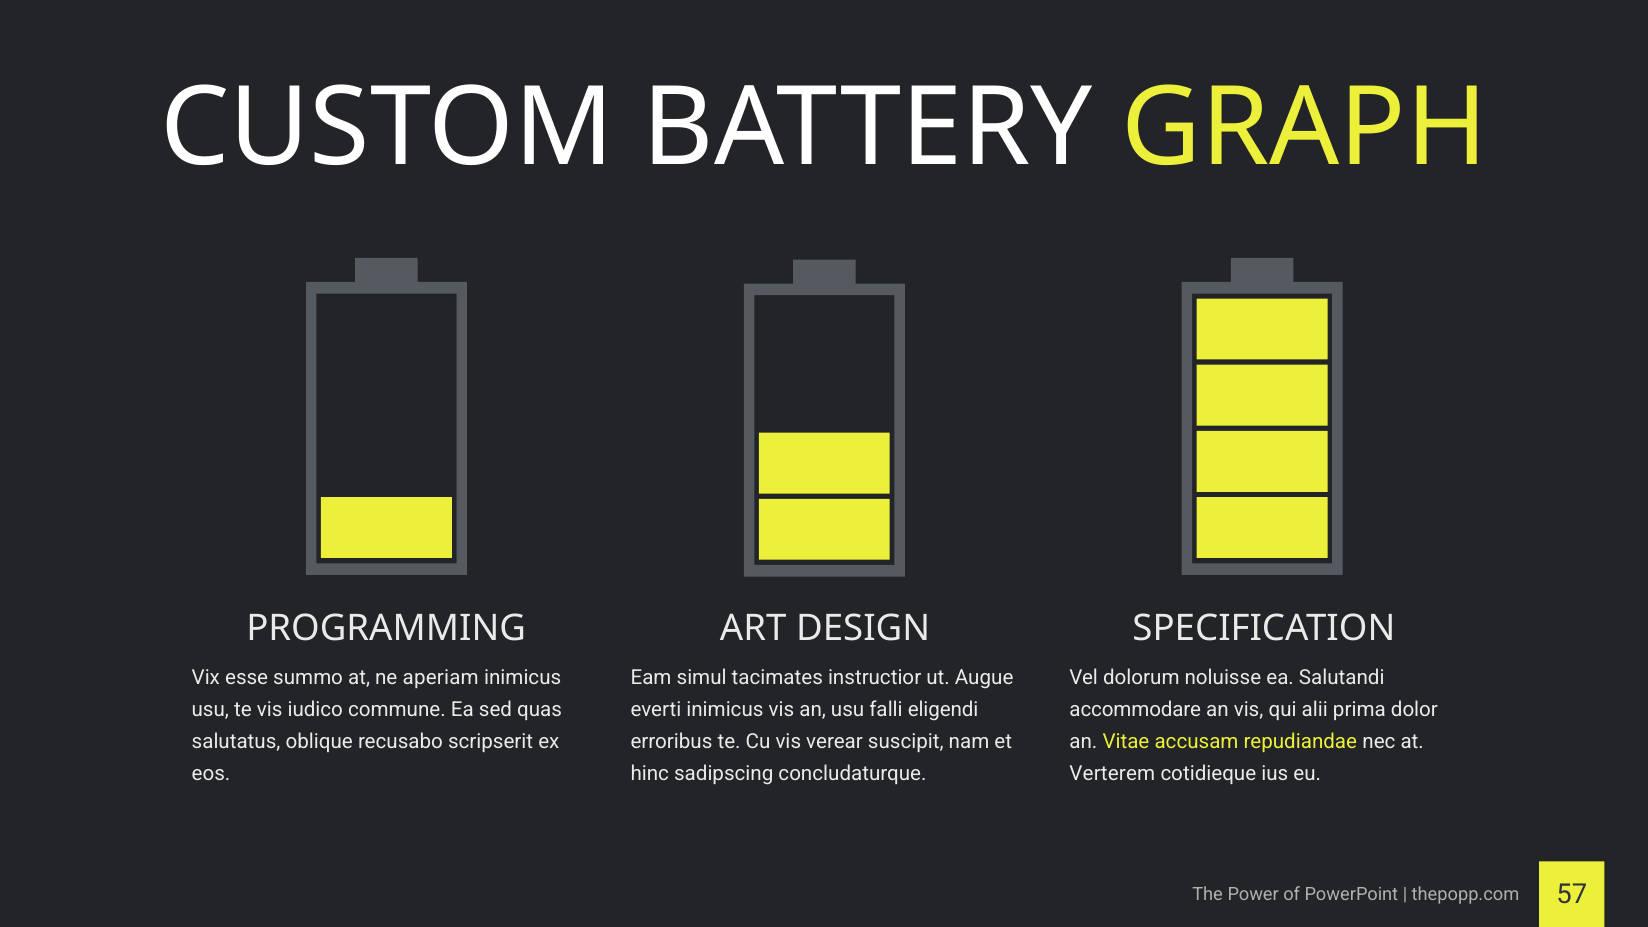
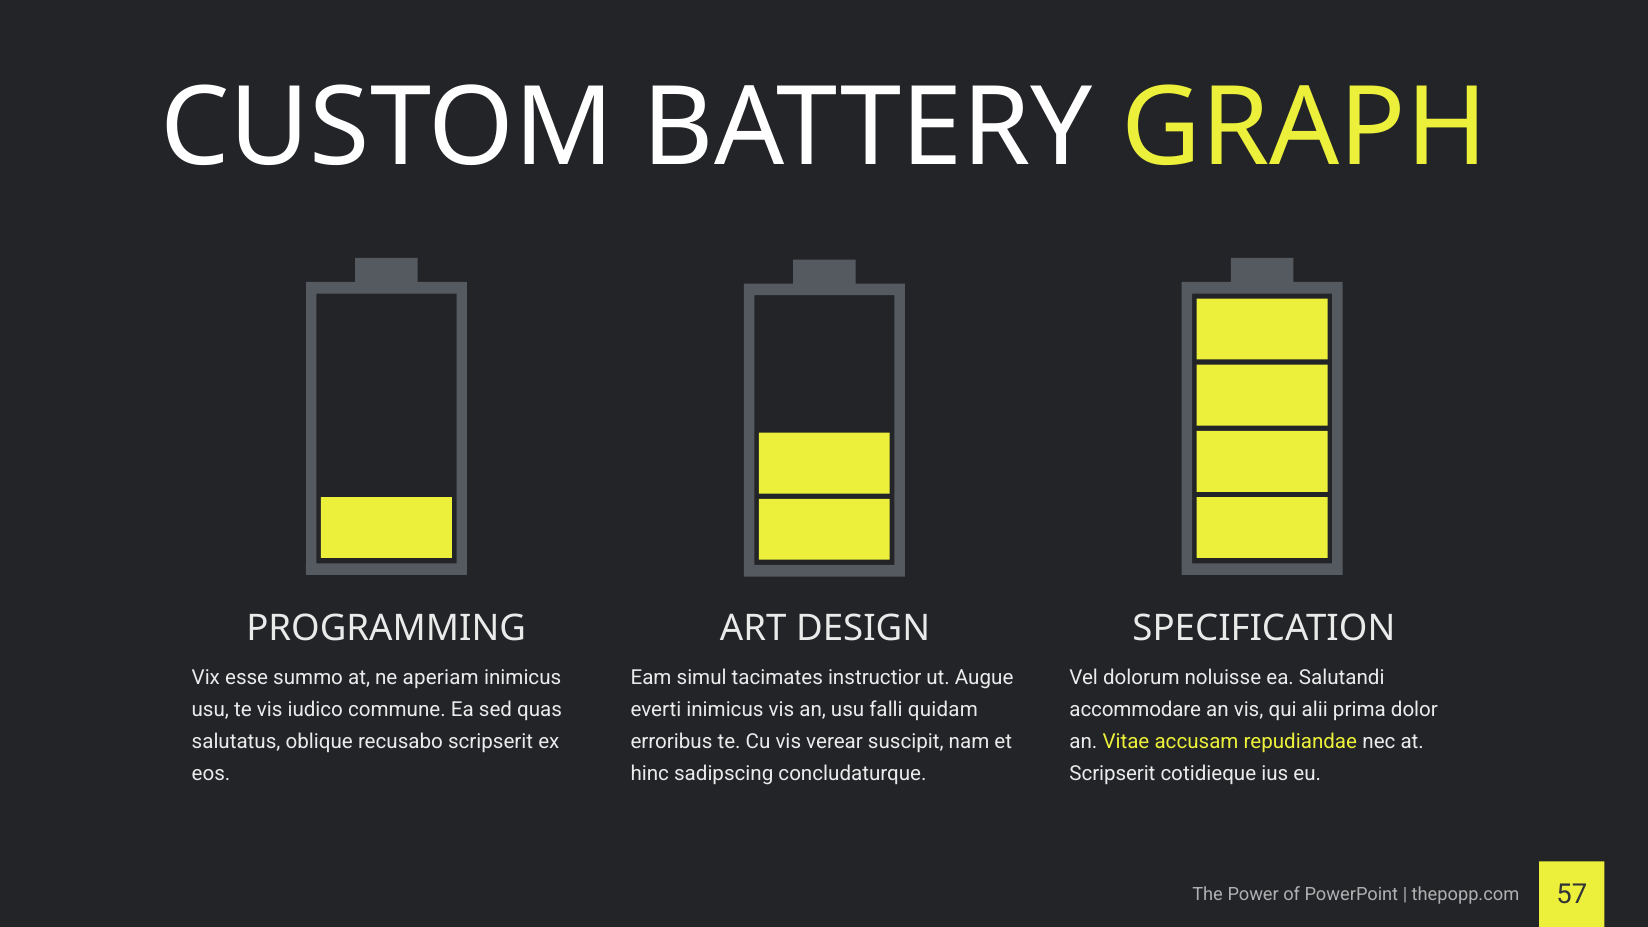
eligendi: eligendi -> quidam
Verterem at (1112, 774): Verterem -> Scripserit
